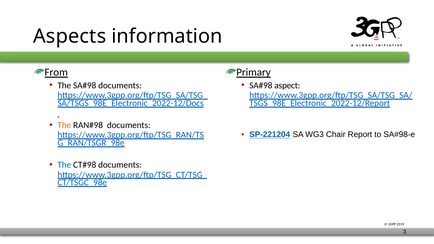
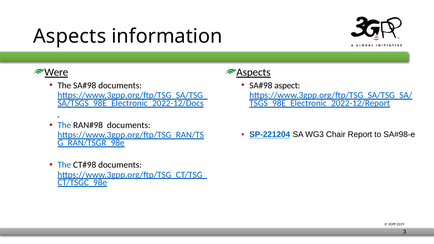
From: From -> Were
Primary at (253, 72): Primary -> Aspects
The at (64, 125) colour: orange -> blue
